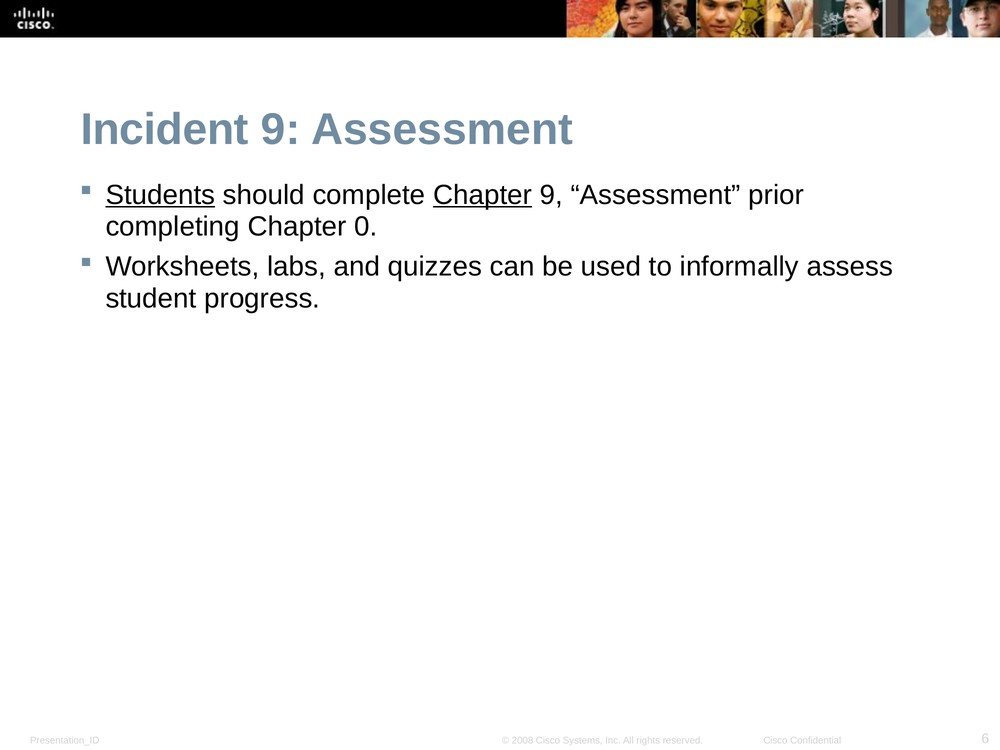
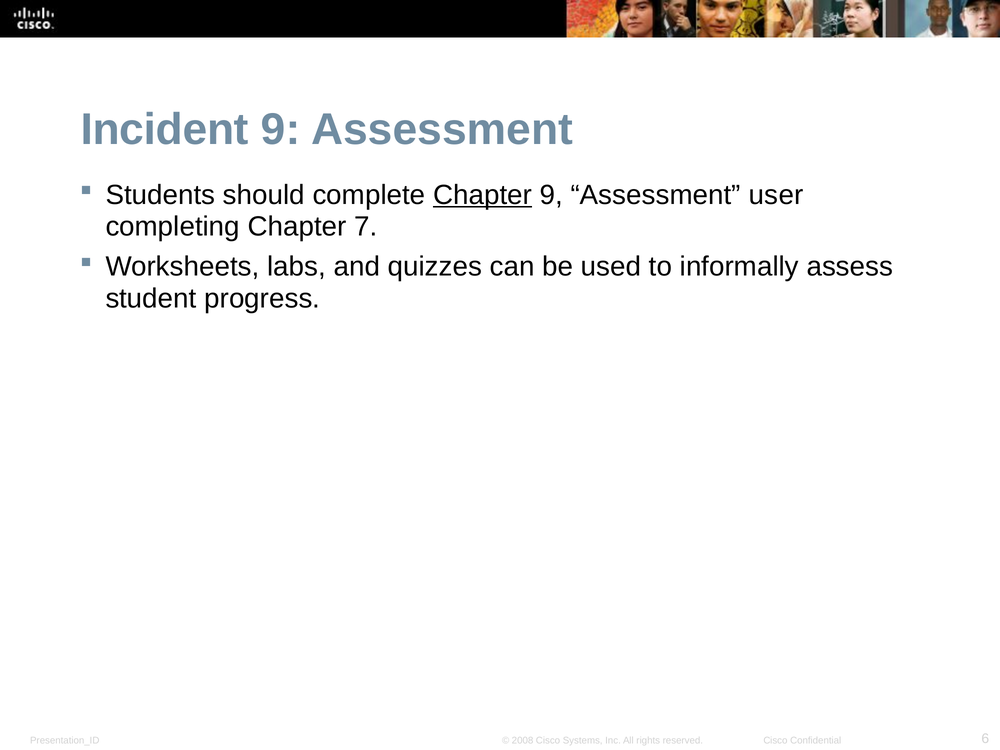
Students underline: present -> none
prior: prior -> user
0: 0 -> 7
